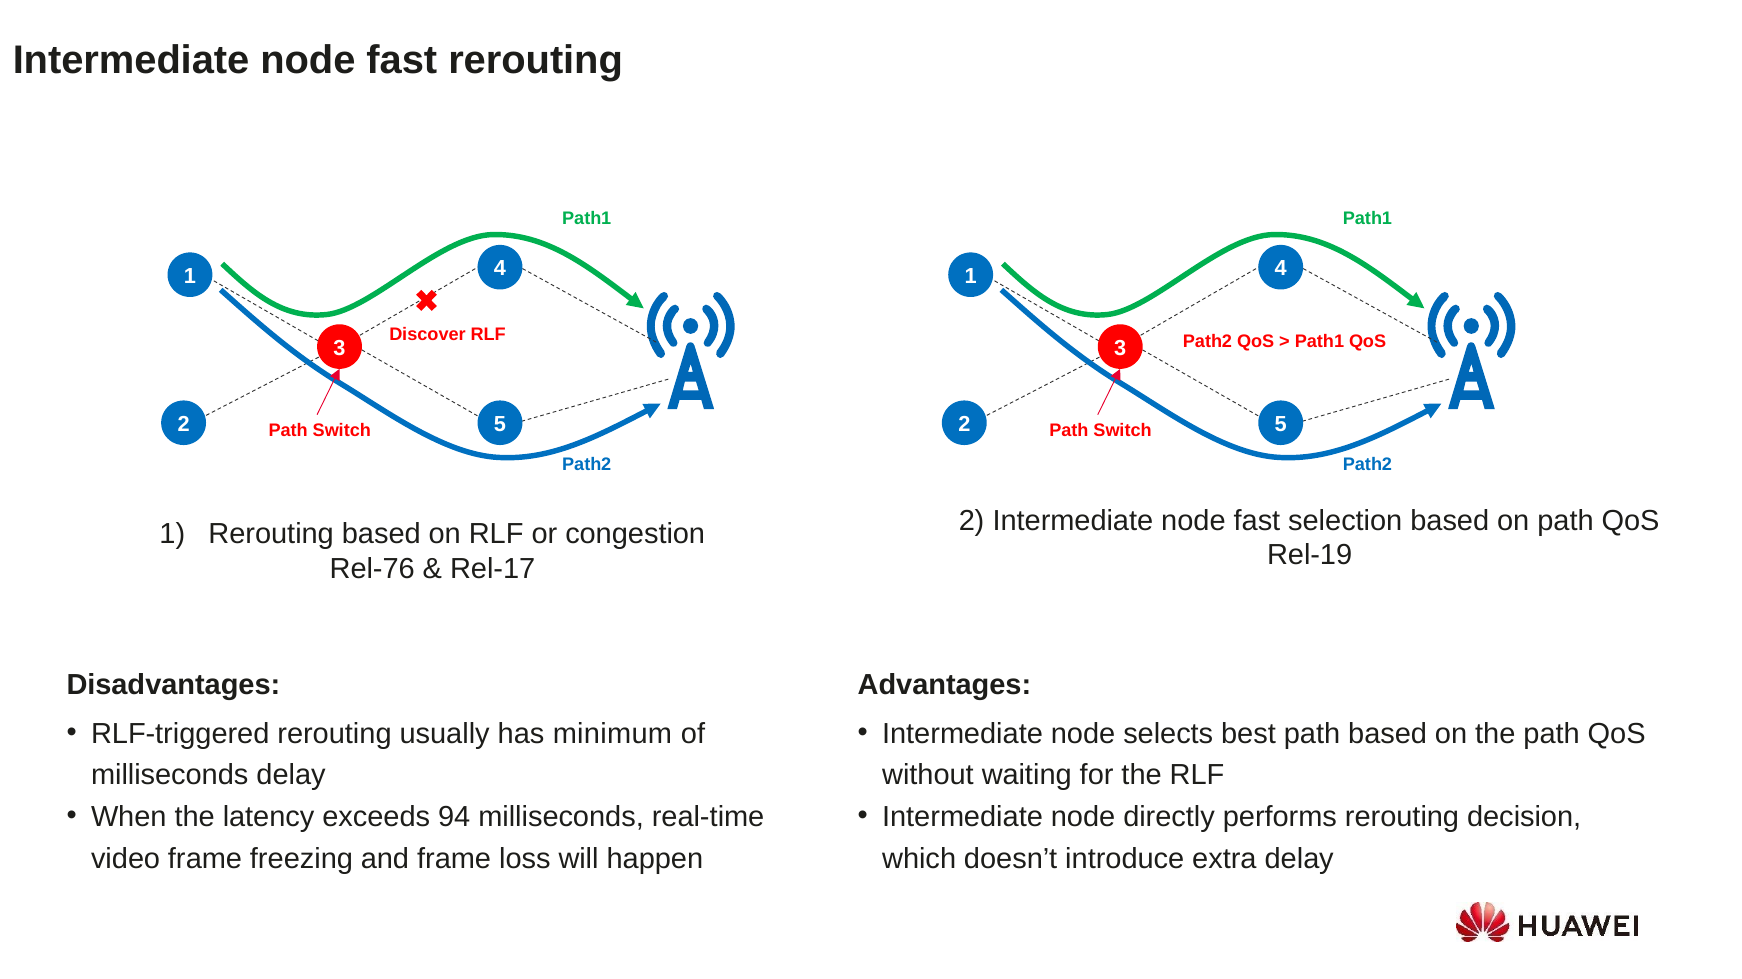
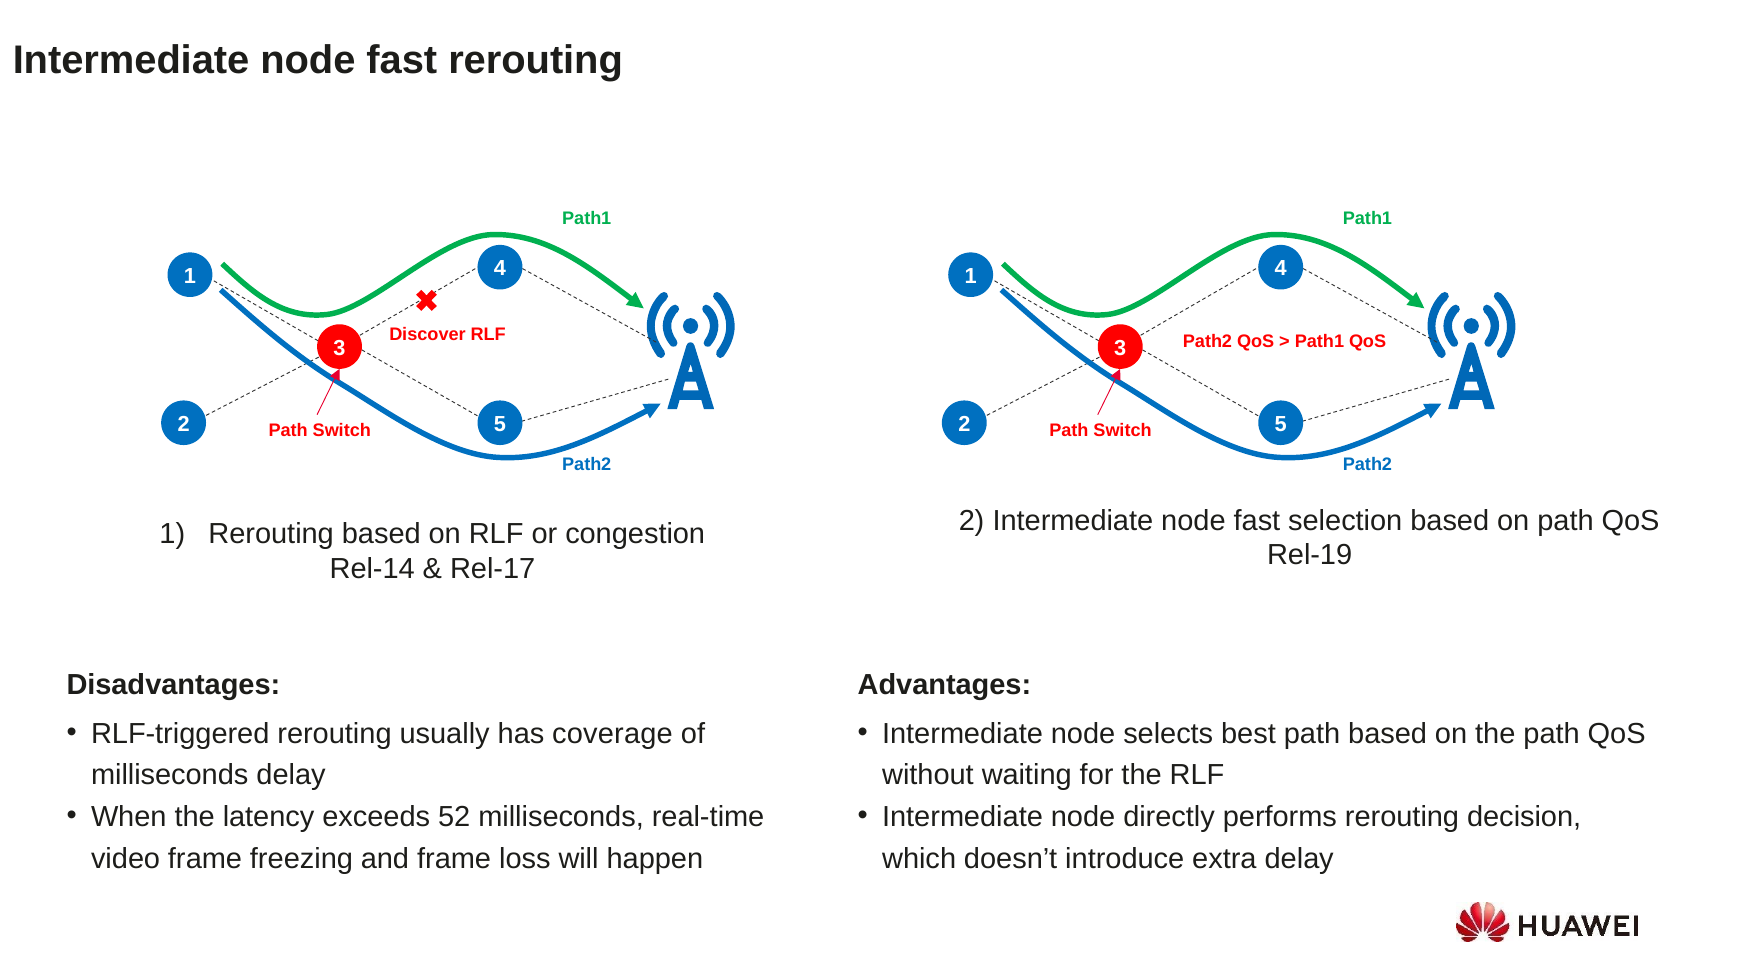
Rel-76: Rel-76 -> Rel-14
minimum: minimum -> coverage
94: 94 -> 52
